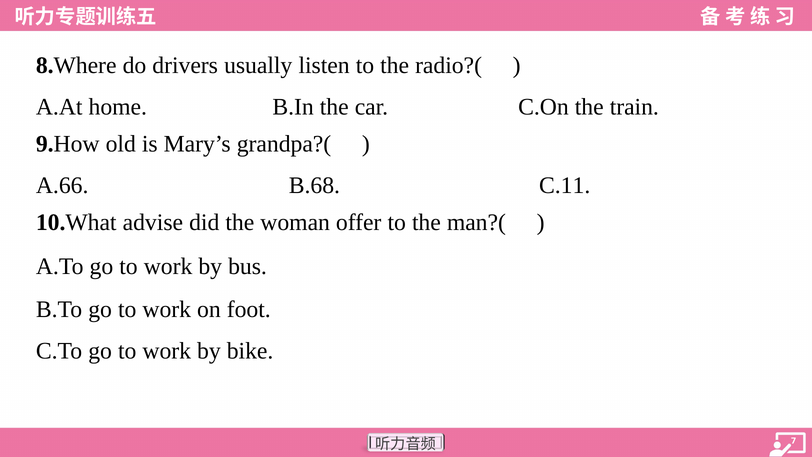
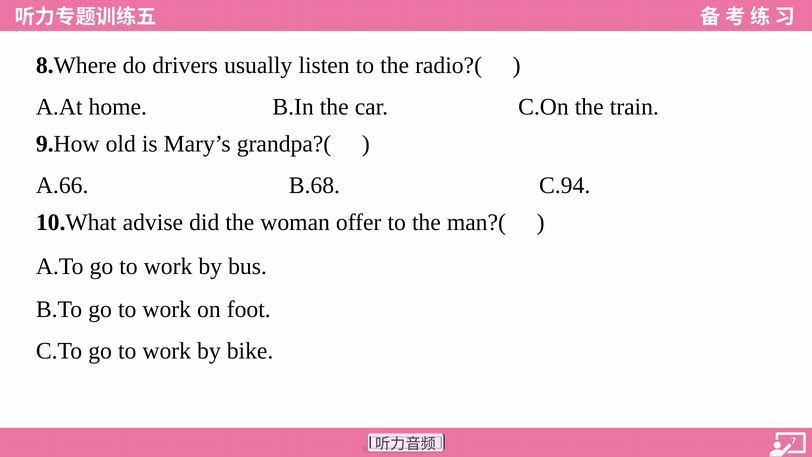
C.11: C.11 -> C.94
